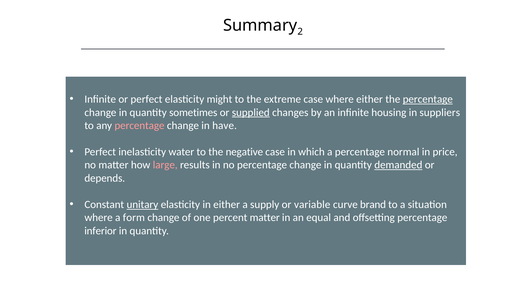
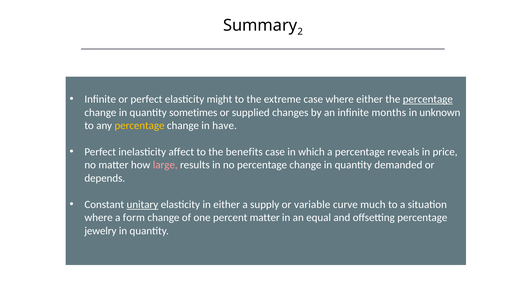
supplied underline: present -> none
housing: housing -> months
suppliers: suppliers -> unknown
percentage at (140, 126) colour: pink -> yellow
water: water -> affect
negative: negative -> benefits
normal: normal -> reveals
demanded underline: present -> none
brand: brand -> much
inferior: inferior -> jewelry
